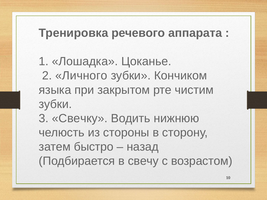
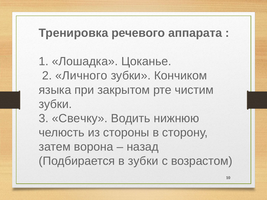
быстро: быстро -> ворона
в свечу: свечу -> зубки
